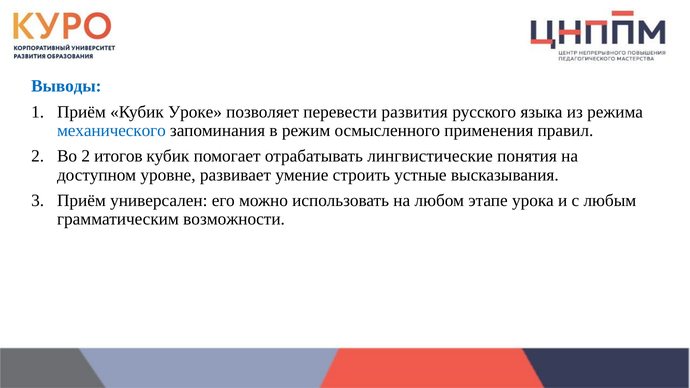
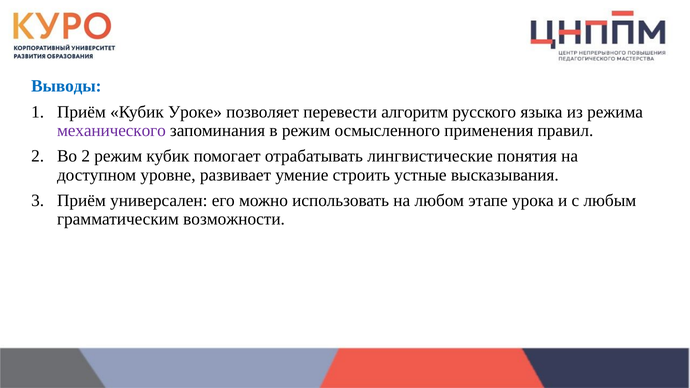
развития: развития -> алгоритм
механического colour: blue -> purple
2 итогов: итогов -> режим
